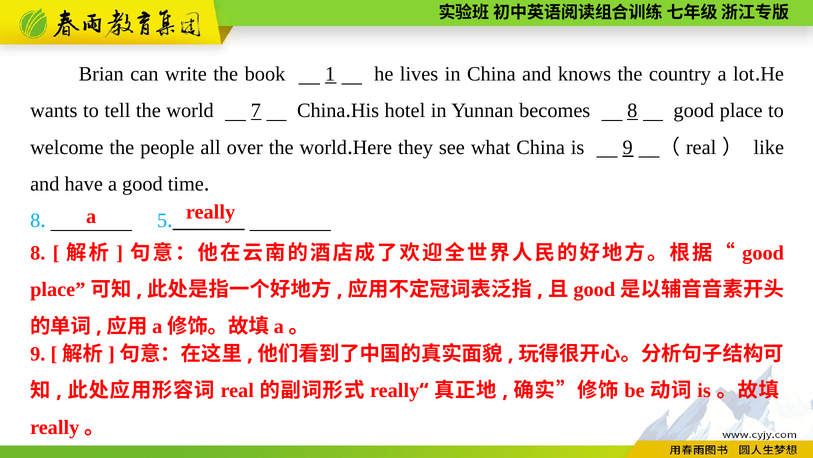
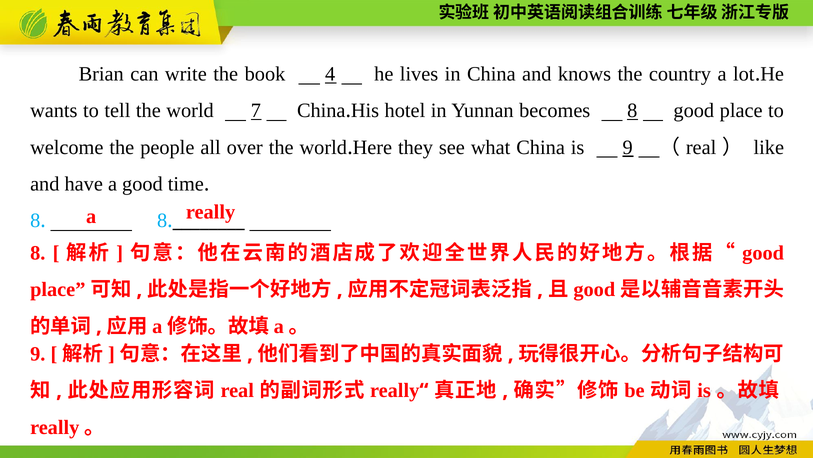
1: 1 -> 4
5 at (162, 220): 5 -> 8
